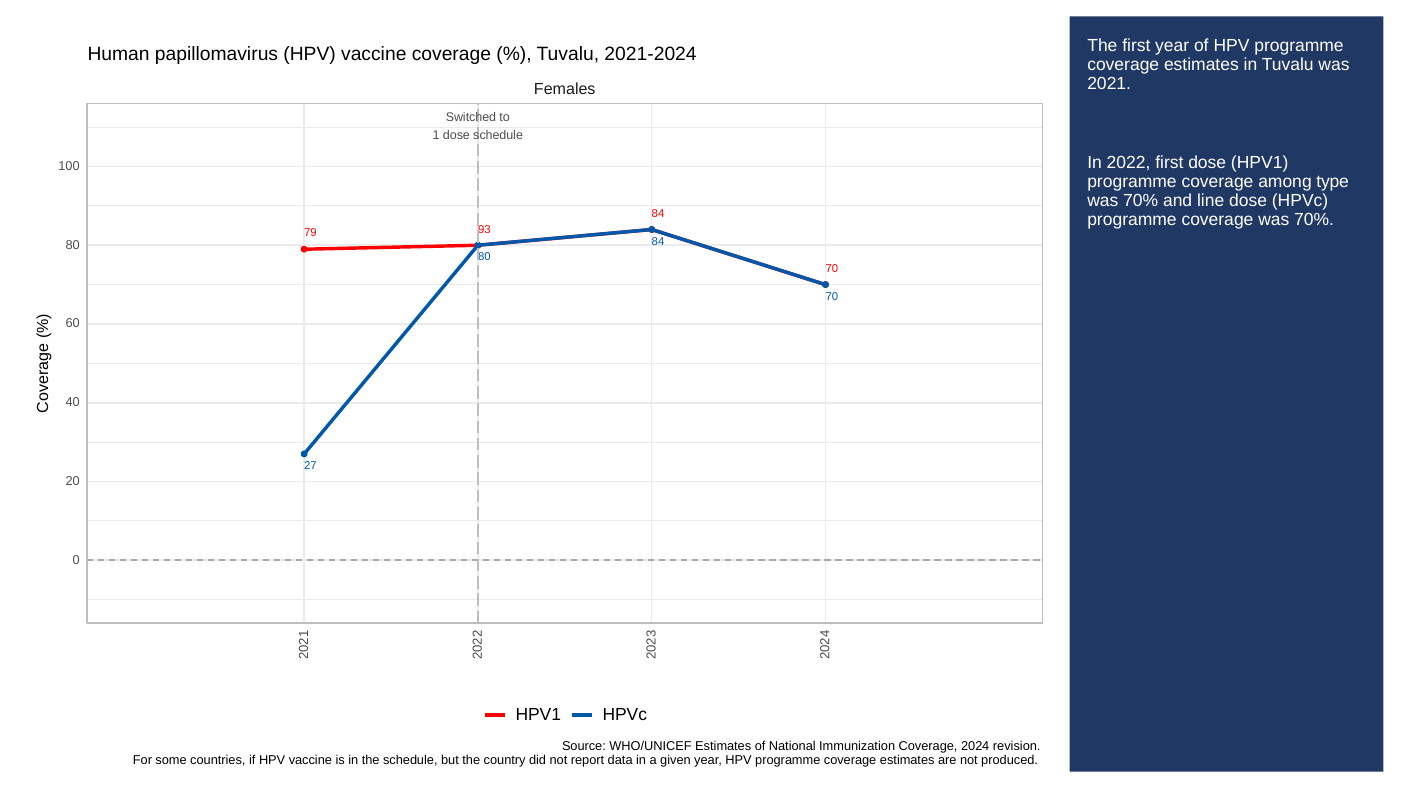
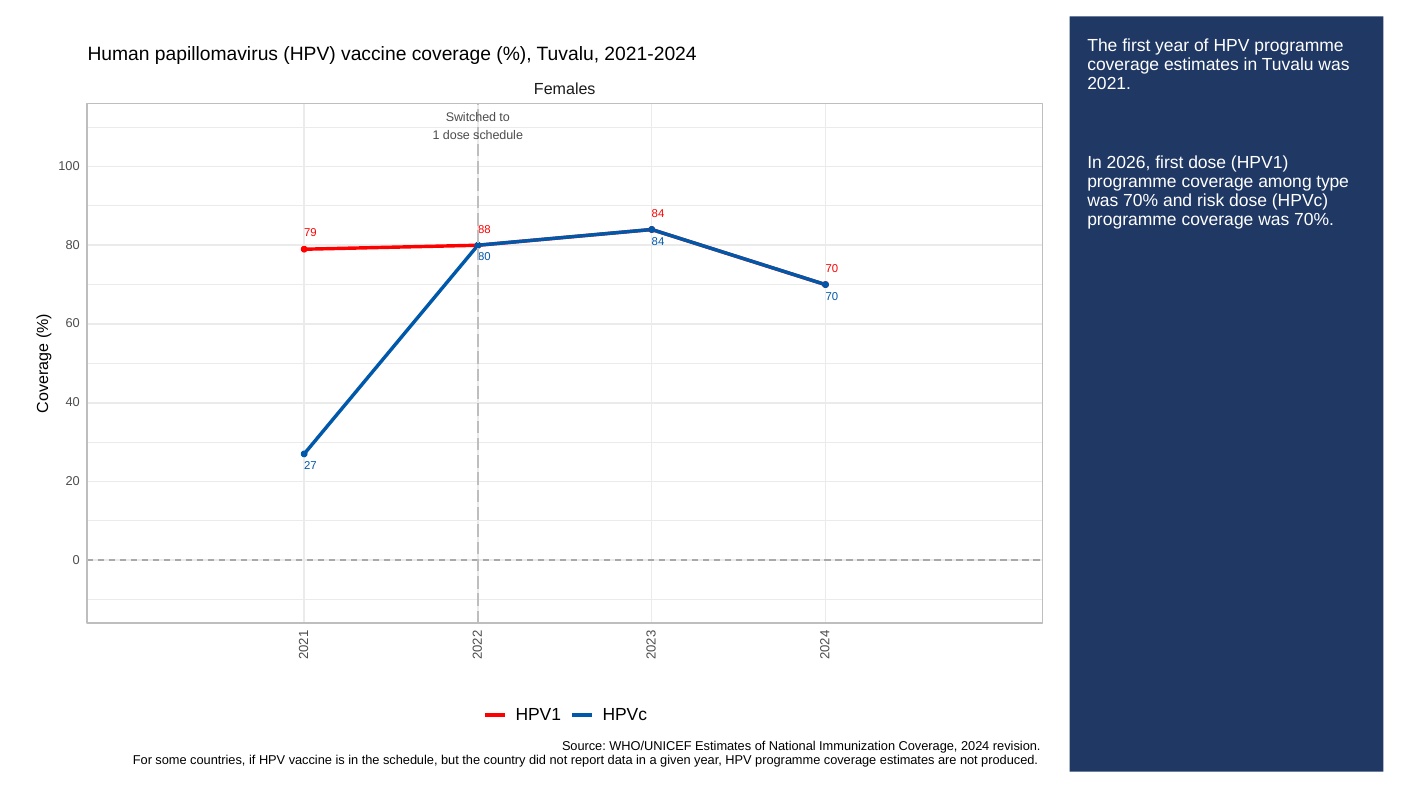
2022: 2022 -> 2026
line: line -> risk
93: 93 -> 88
